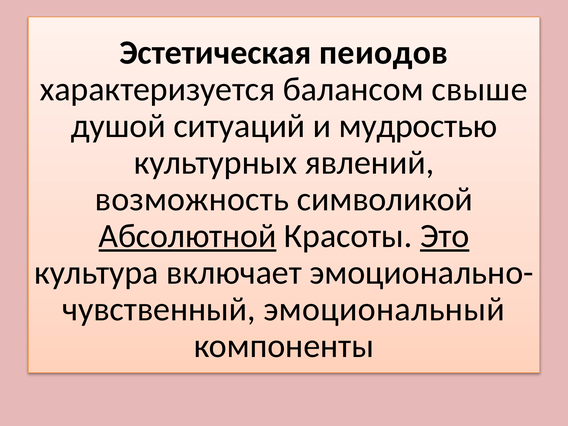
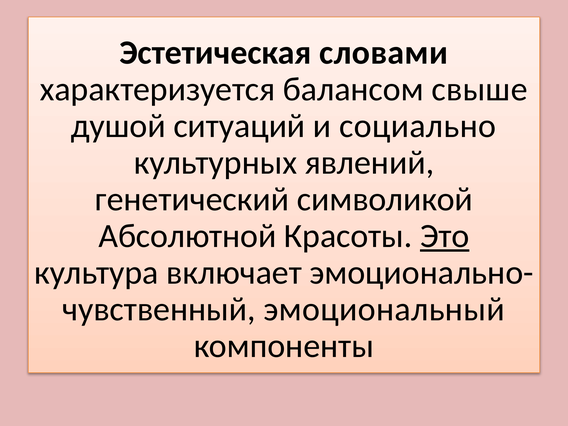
пеиодов: пеиодов -> словами
мудростью: мудростью -> социально
возможность: возможность -> генетический
Абсолютной underline: present -> none
